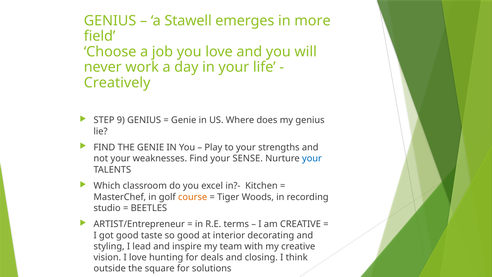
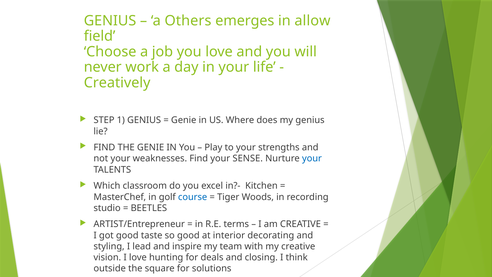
Stawell: Stawell -> Others
more: more -> allow
9: 9 -> 1
course colour: orange -> blue
